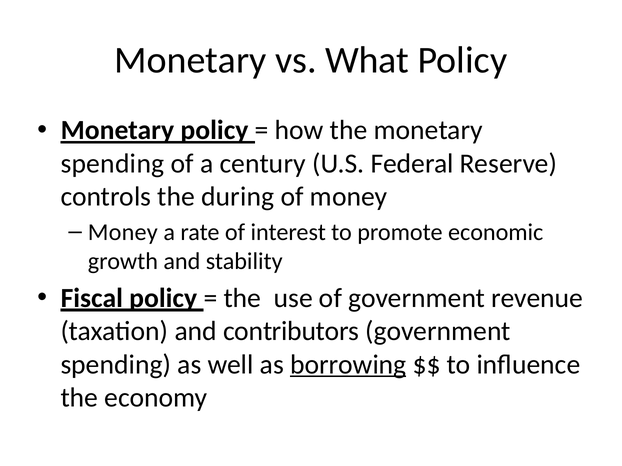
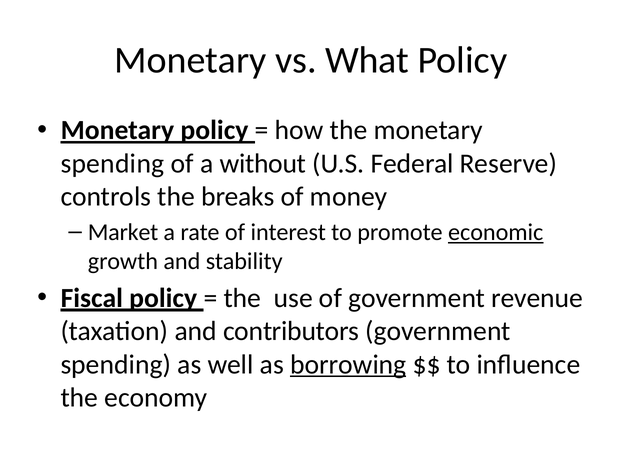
century: century -> without
during: during -> breaks
Money at (123, 233): Money -> Market
economic underline: none -> present
